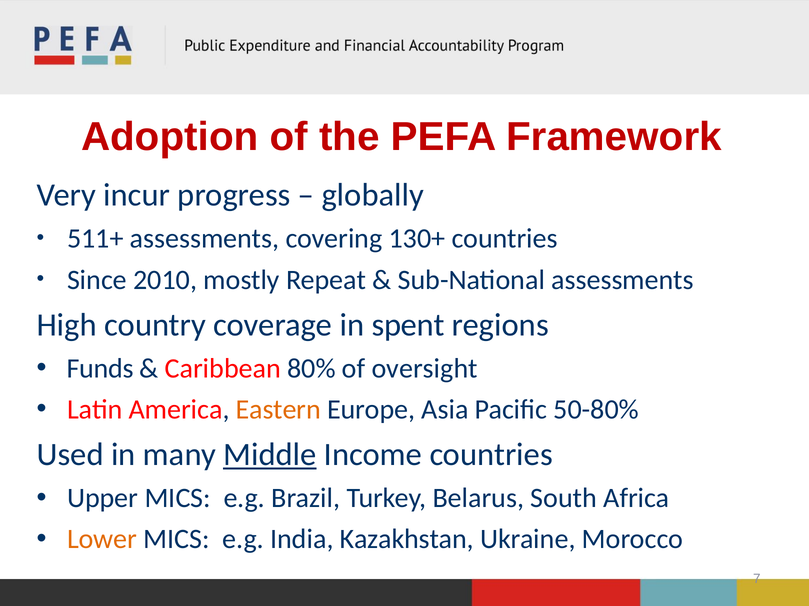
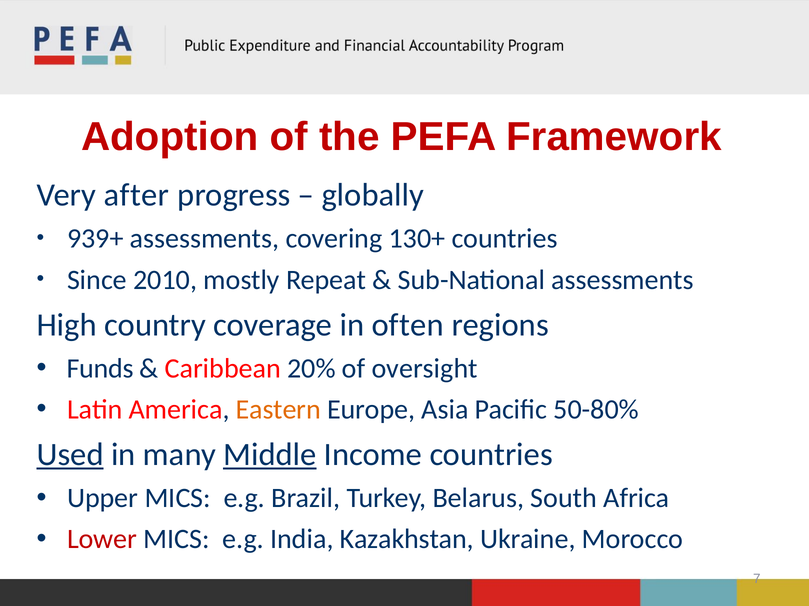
incur: incur -> after
511+: 511+ -> 939+
spent: spent -> often
80%: 80% -> 20%
Used underline: none -> present
Lower colour: orange -> red
